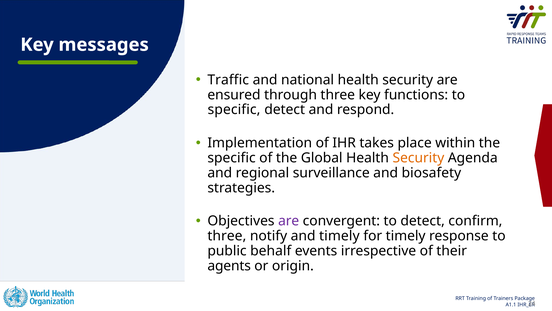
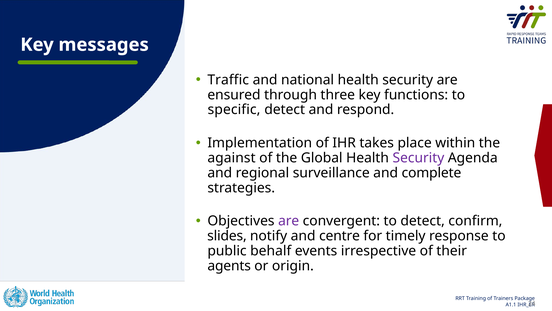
specific at (232, 158): specific -> against
Security at (418, 158) colour: orange -> purple
biosafety: biosafety -> complete
three at (227, 236): three -> slides
and timely: timely -> centre
